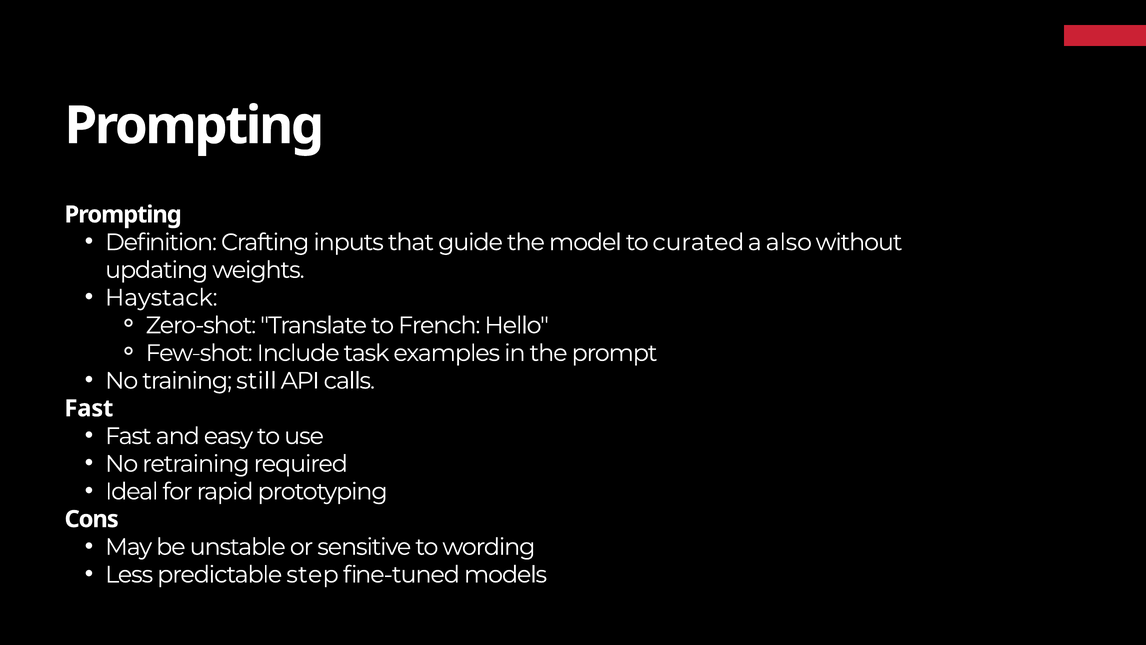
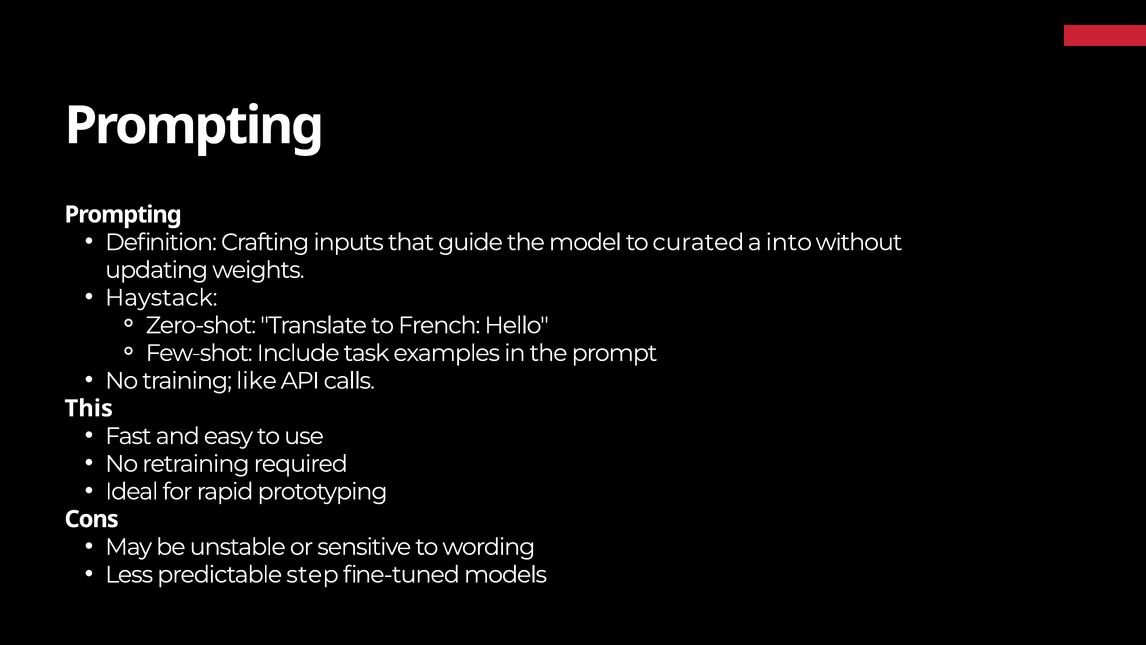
also: also -> into
still: still -> like
Fast at (89, 408): Fast -> This
